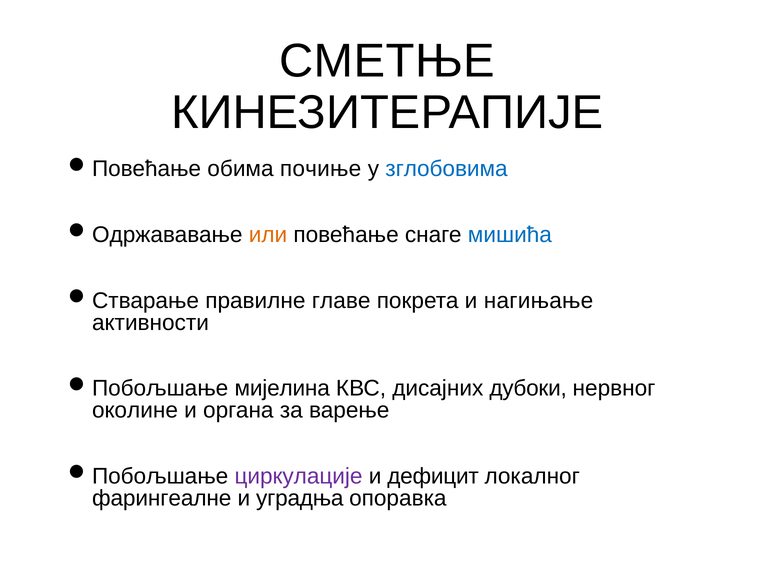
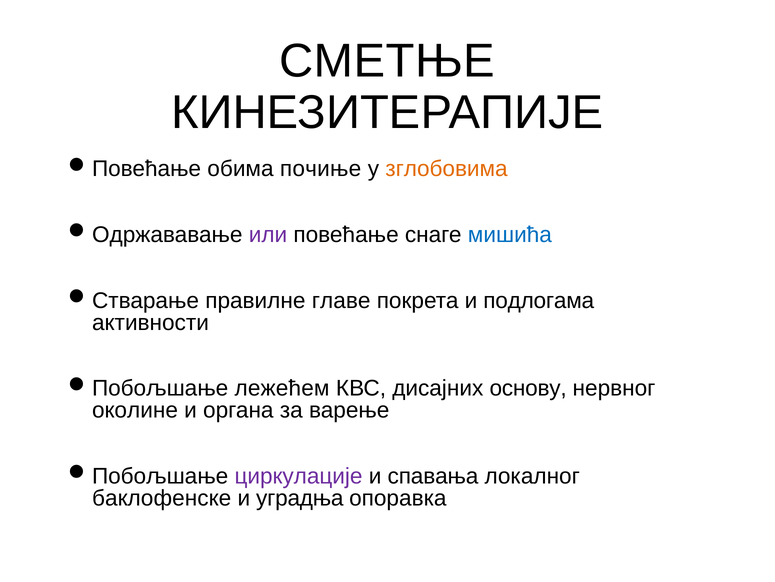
зглобовима colour: blue -> orange
или colour: orange -> purple
нагињање: нагињање -> подлогама
мијелина: мијелина -> лежећем
дубоки: дубоки -> основу
дефицит: дефицит -> спавања
фарингеалне: фарингеалне -> баклофенске
